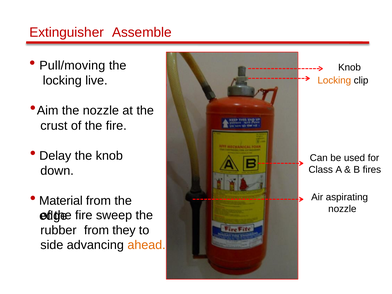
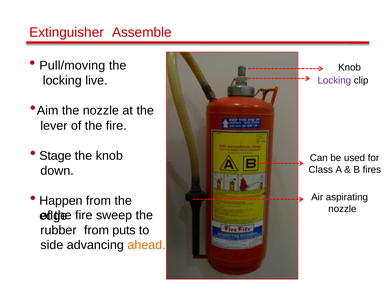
Locking at (334, 80) colour: orange -> purple
crust: crust -> lever
Delay: Delay -> Stage
Material: Material -> Happen
they: they -> puts
